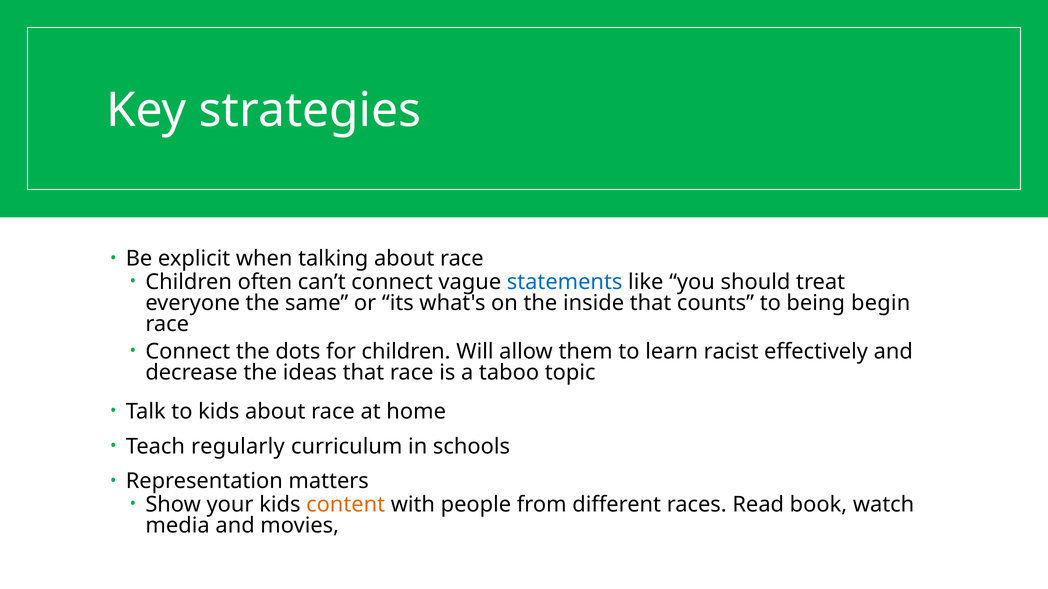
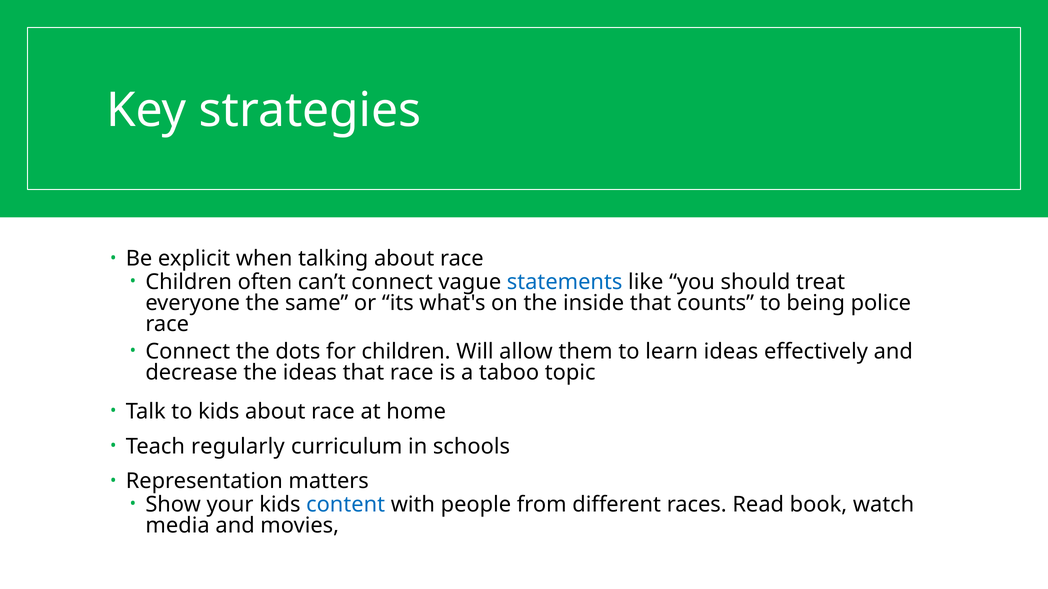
begin: begin -> police
learn racist: racist -> ideas
content colour: orange -> blue
